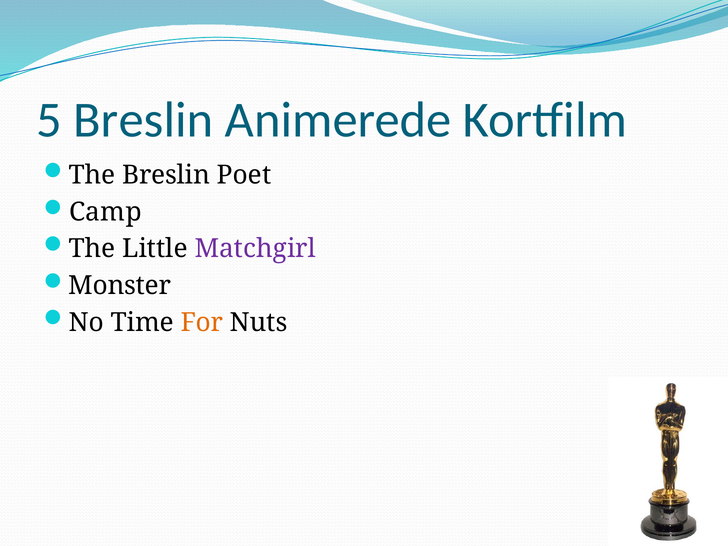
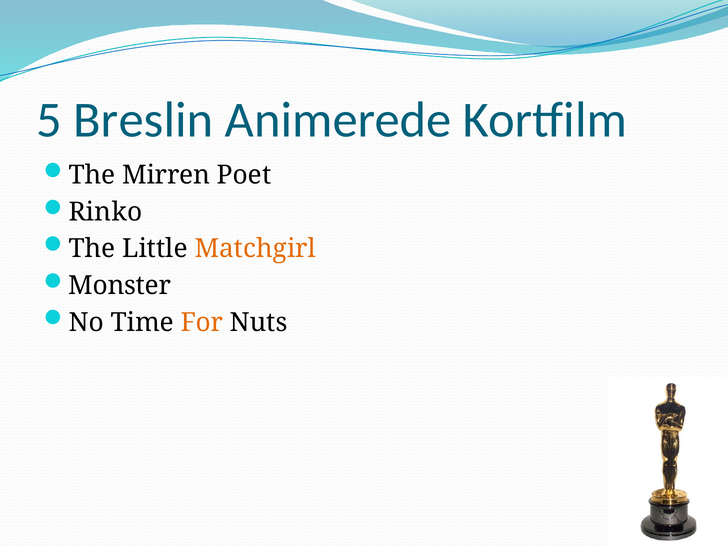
The Breslin: Breslin -> Mirren
Camp: Camp -> Rinko
Matchgirl colour: purple -> orange
